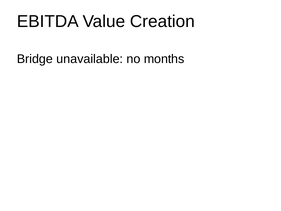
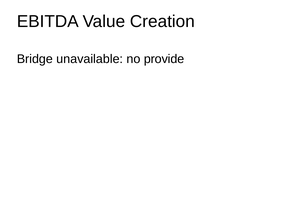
months: months -> provide
